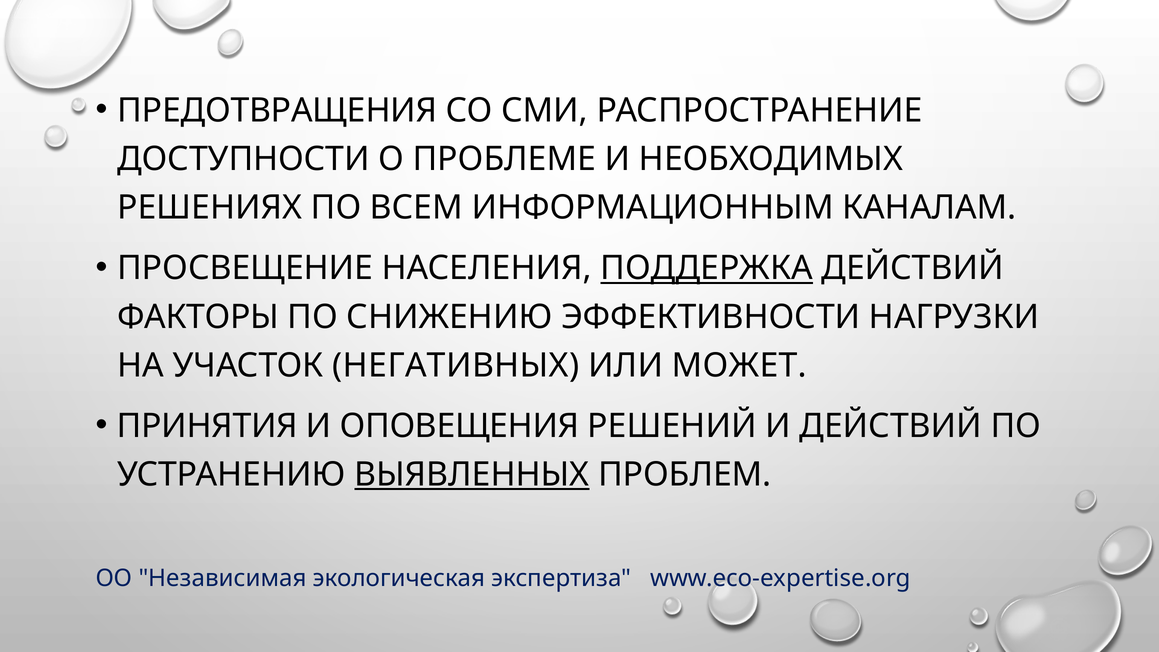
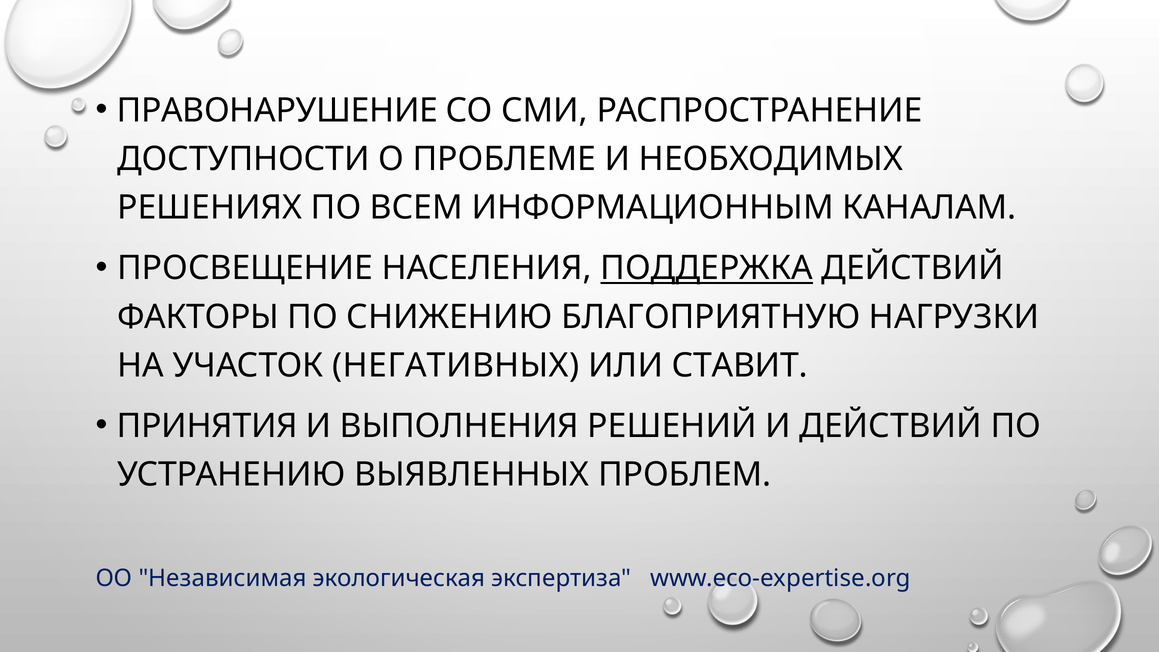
ПРЕДОТВРАЩЕНИЯ: ПРЕДОТВРАЩЕНИЯ -> ПРАВОНАРУШЕНИЕ
ЭФФЕКТИВНОСТИ: ЭФФЕКТИВНОСТИ -> БЛАГОПРИЯТНУЮ
МОЖЕТ: МОЖЕТ -> СТАВИТ
ОПОВЕЩЕНИЯ: ОПОВЕЩЕНИЯ -> ВЫПОЛНЕНИЯ
ВЫЯВЛЕННЫХ underline: present -> none
